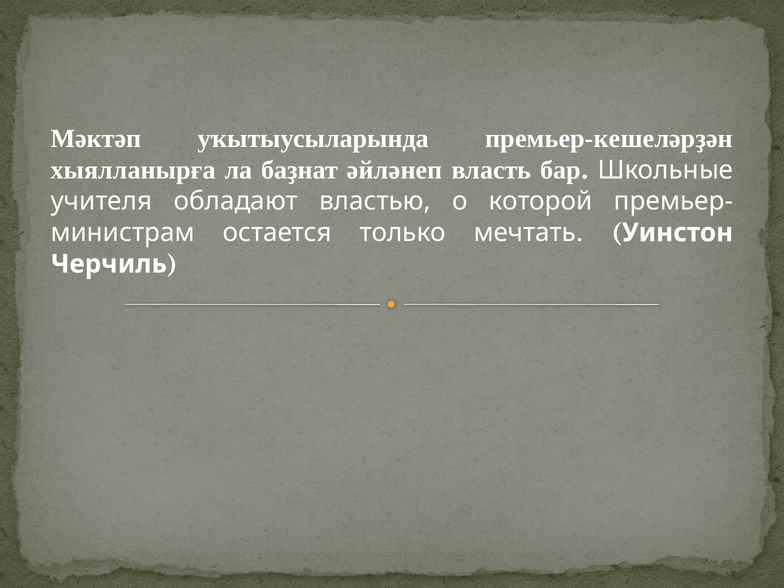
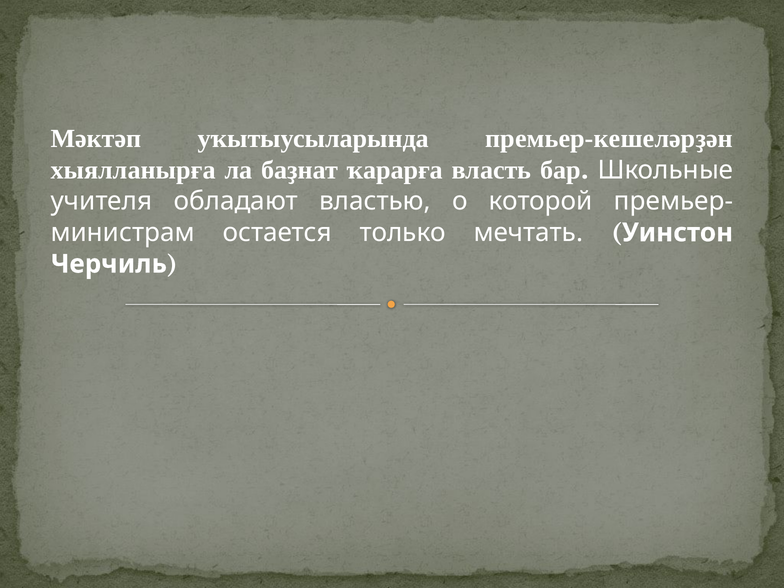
әйләнеп: әйләнеп -> ҡарарға
